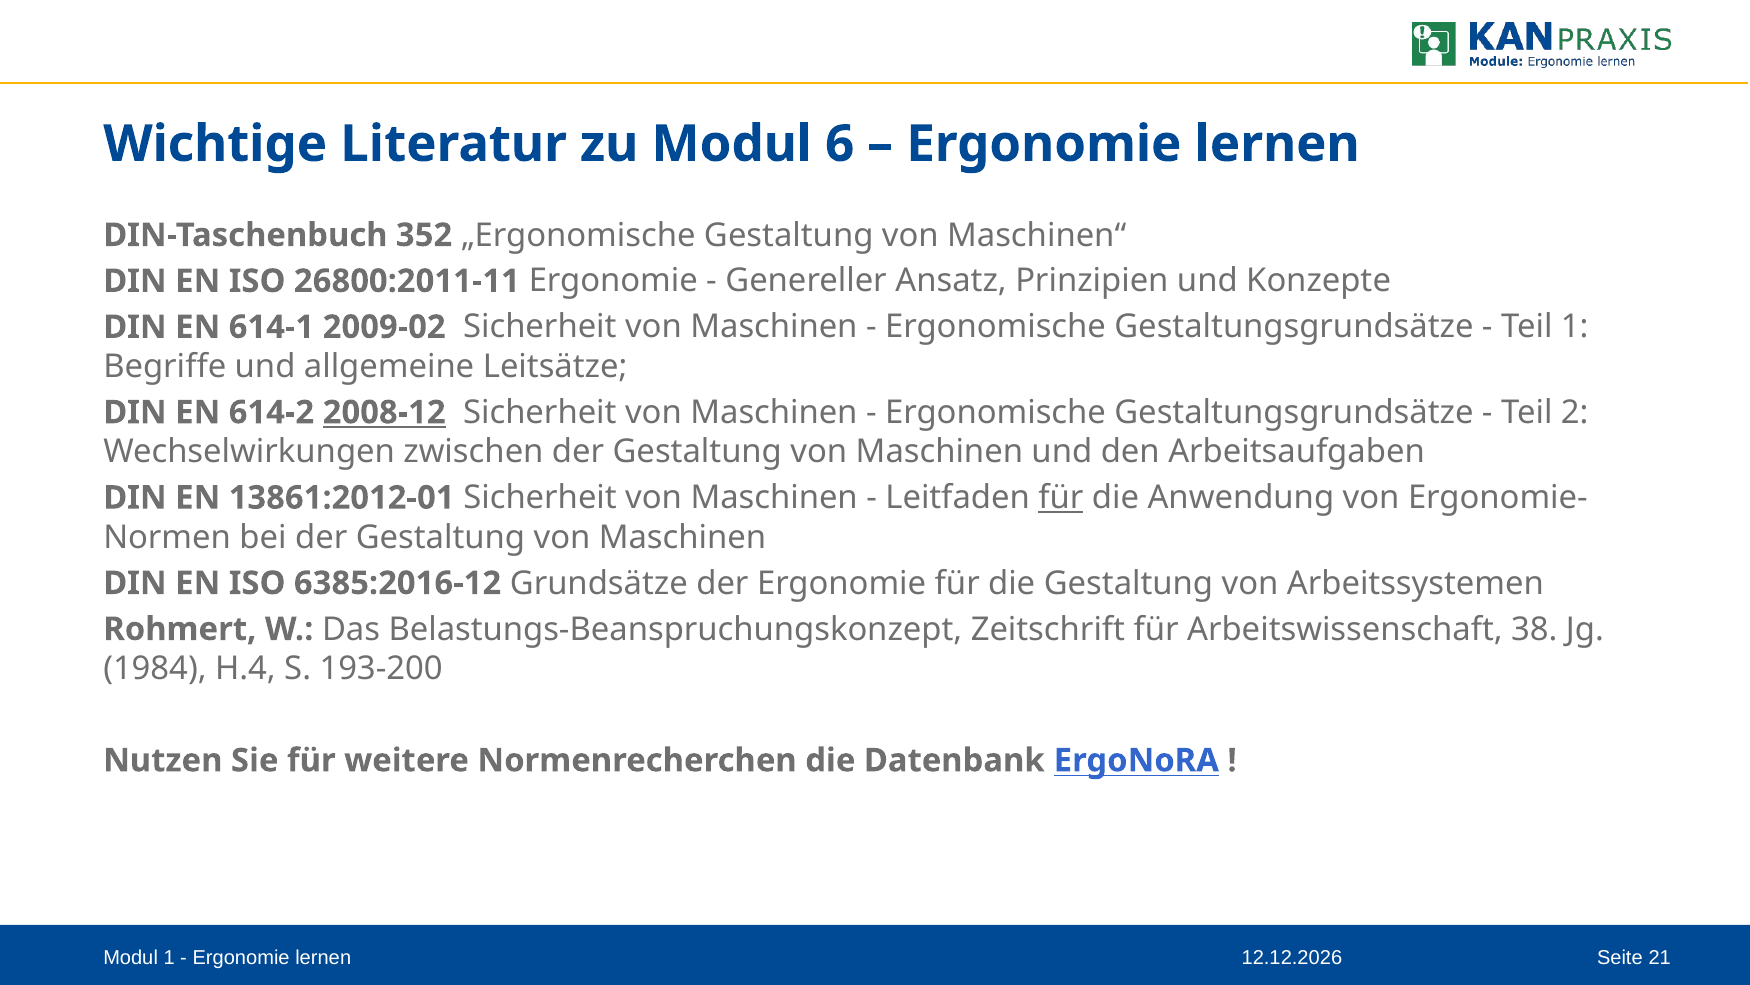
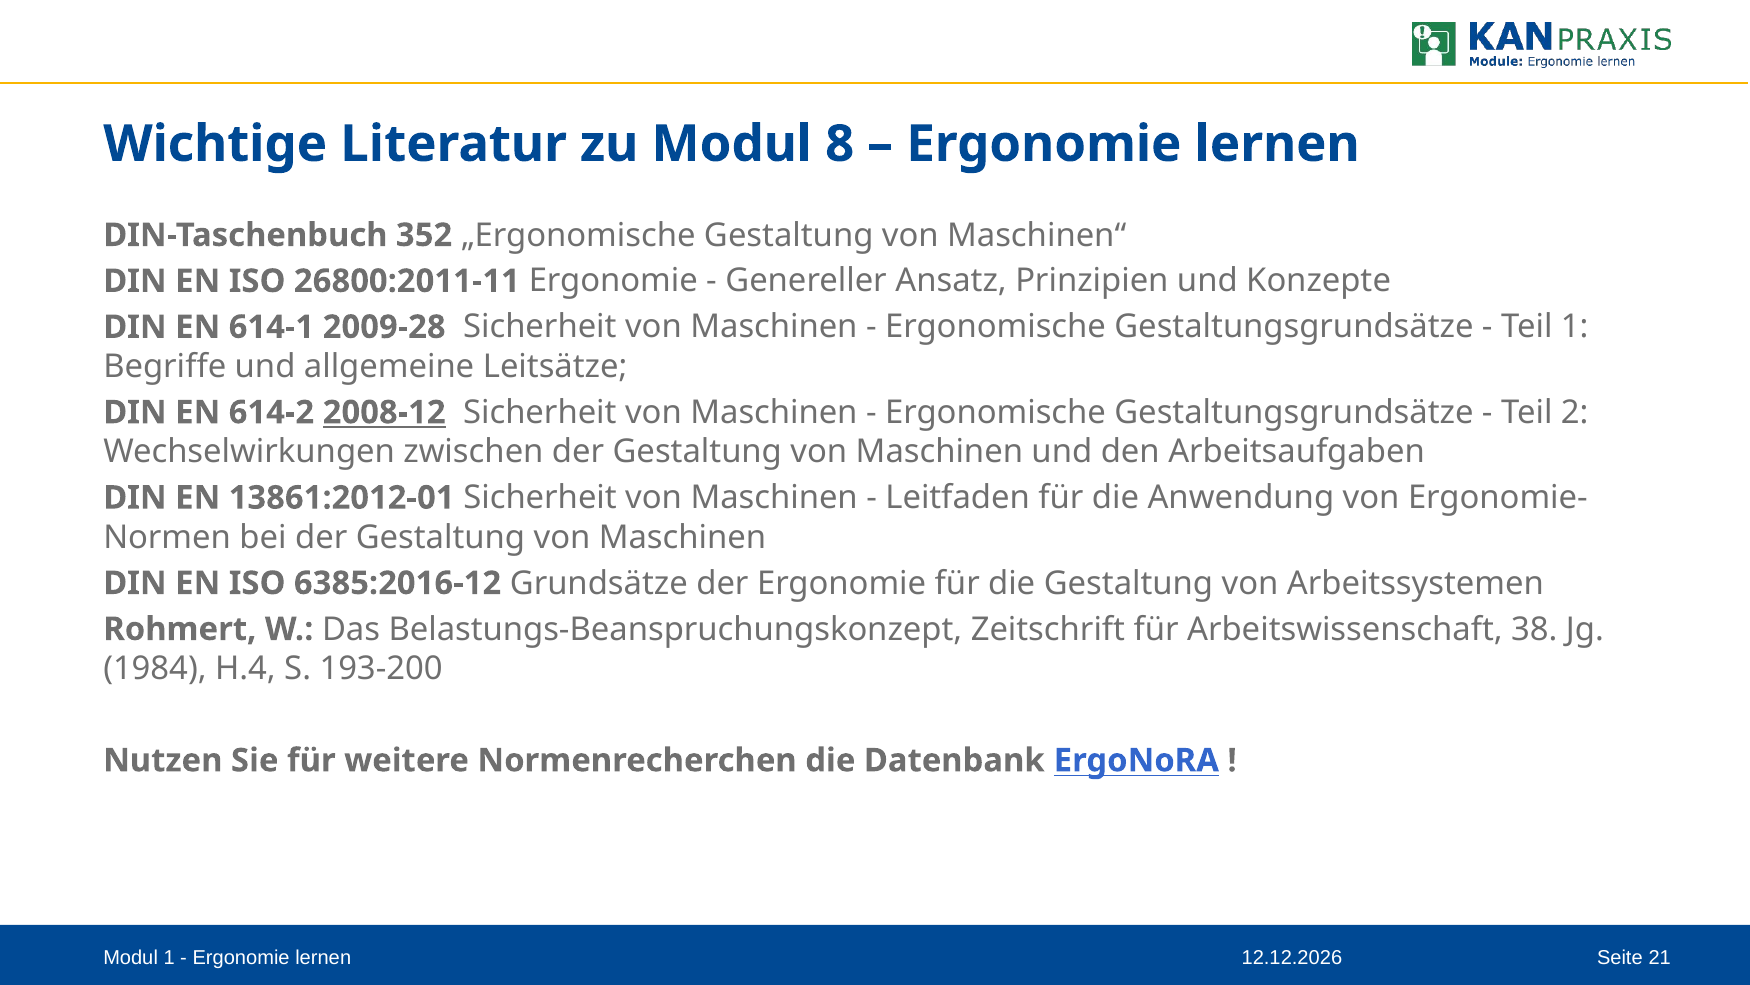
6: 6 -> 8
2009-02: 2009-02 -> 2009-28
für at (1061, 498) underline: present -> none
